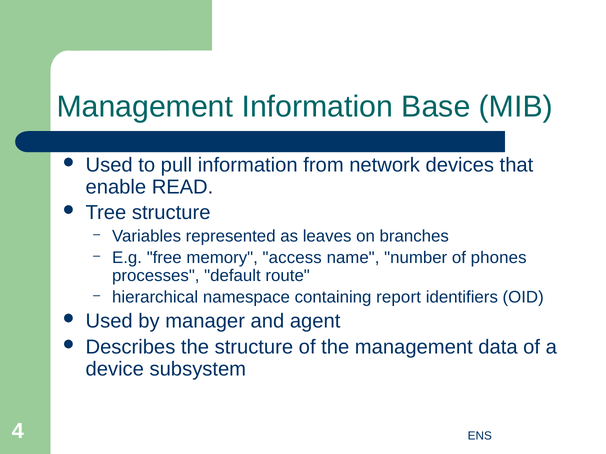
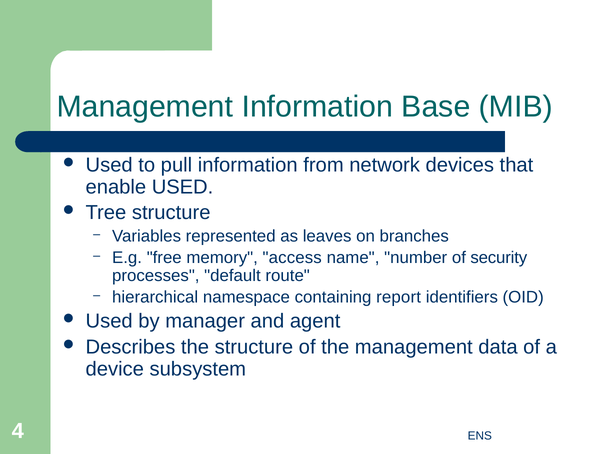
enable READ: READ -> USED
phones: phones -> security
